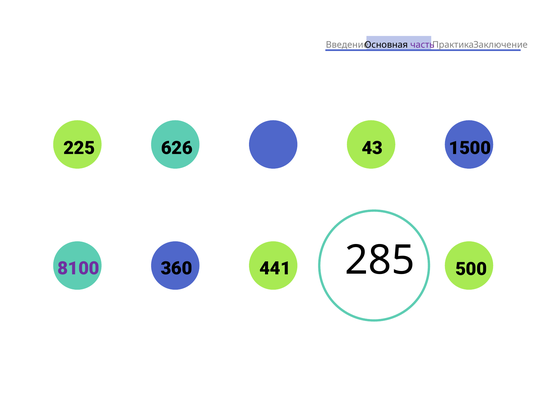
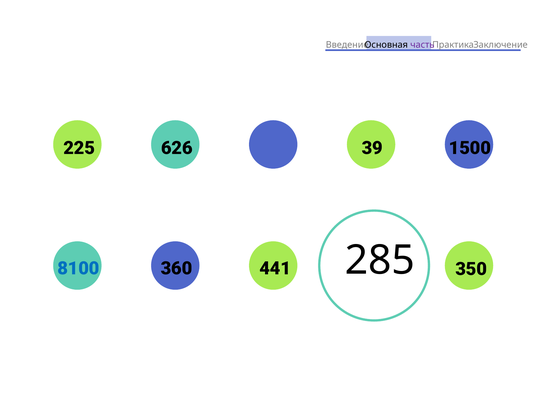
43: 43 -> 39
8100 colour: purple -> blue
500: 500 -> 350
